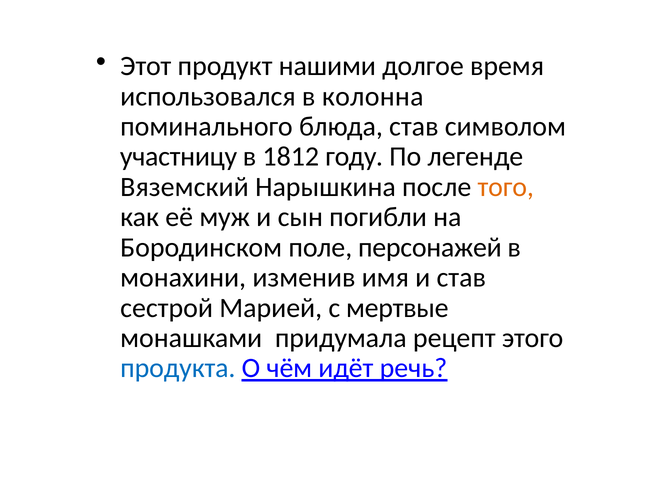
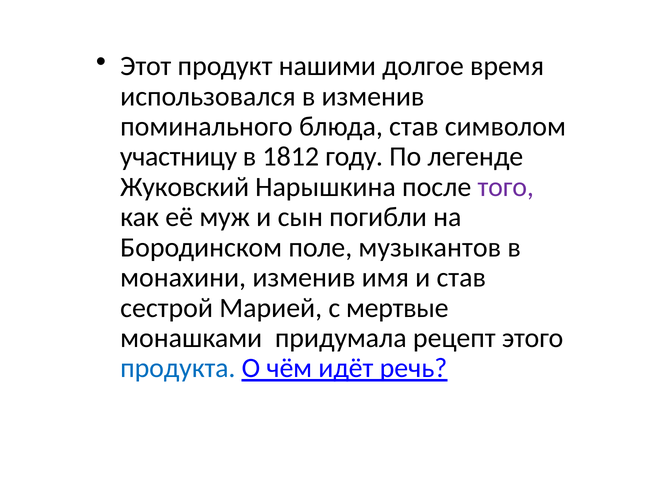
в колонна: колонна -> изменив
Вяземский: Вяземский -> Жуковский
того colour: orange -> purple
персонажей: персонажей -> музыкантов
